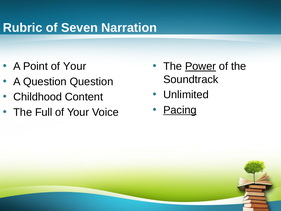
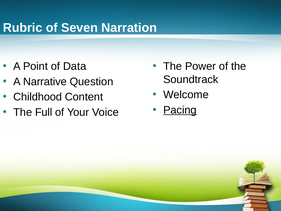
Point of Your: Your -> Data
Power underline: present -> none
A Question: Question -> Narrative
Unlimited: Unlimited -> Welcome
